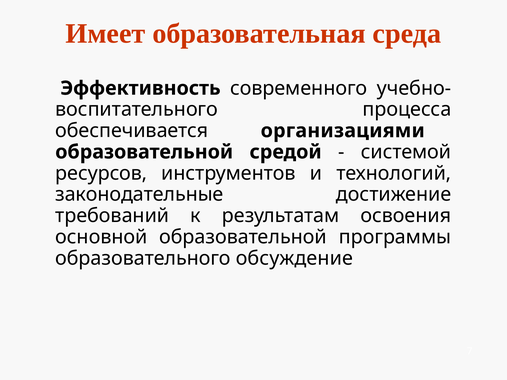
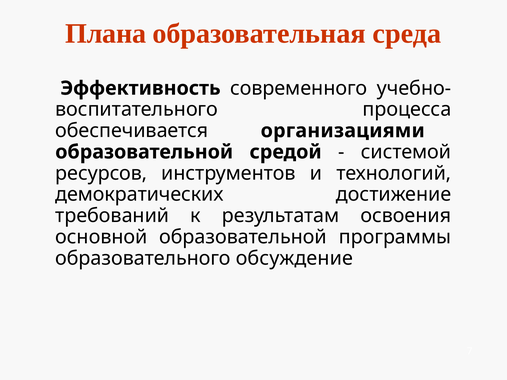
Имеет: Имеет -> Плана
законодательные: законодательные -> демократических
